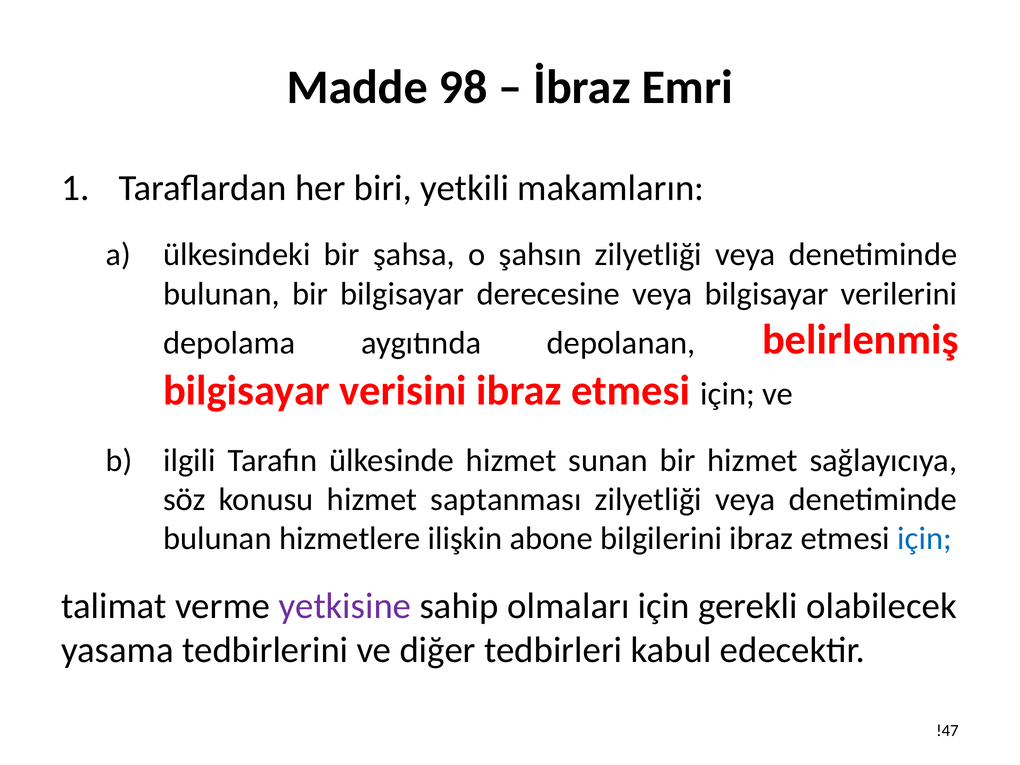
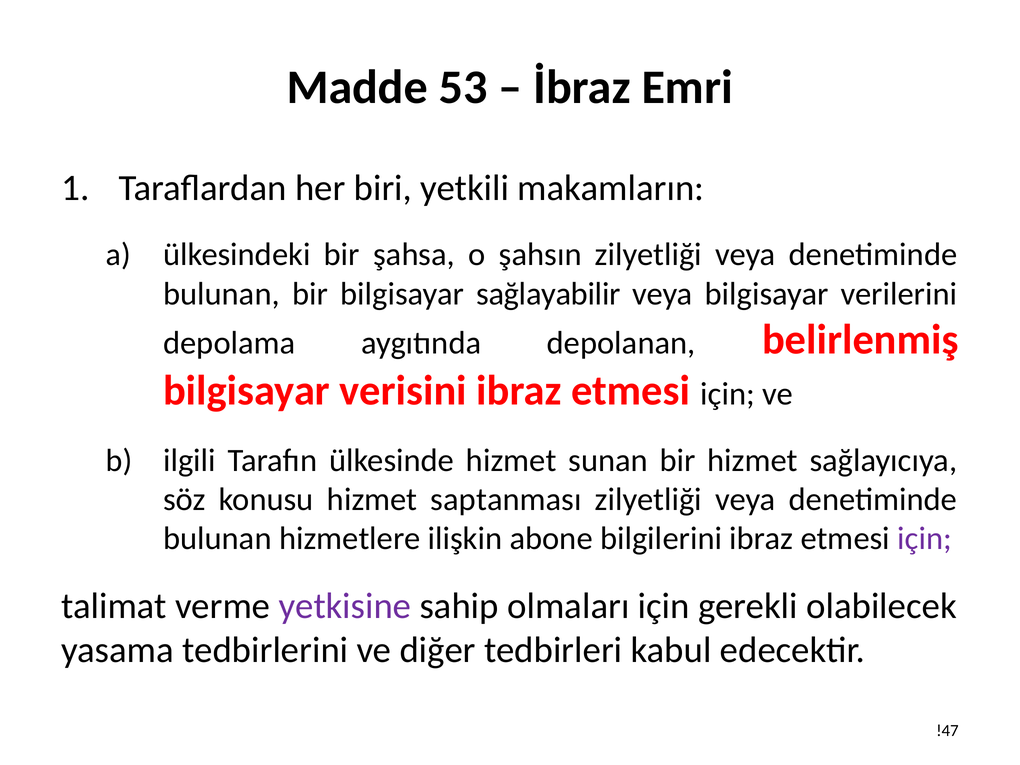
98: 98 -> 53
derecesine: derecesine -> sağlayabilir
için at (925, 539) colour: blue -> purple
